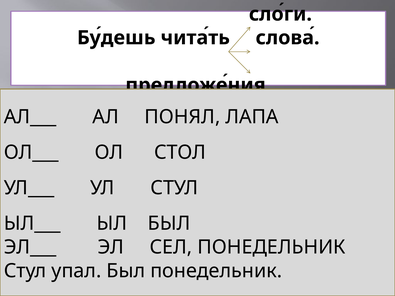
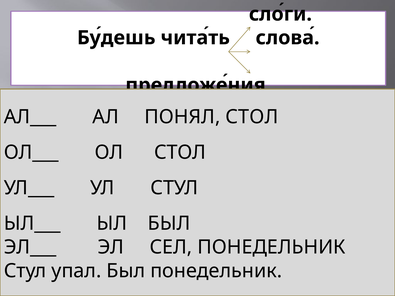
ПОНЯЛ ЛАПА: ЛАПА -> СТОЛ
